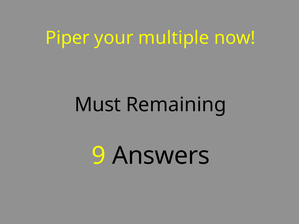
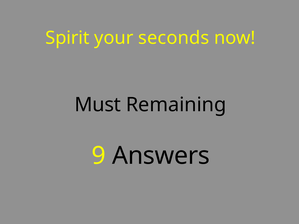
Piper: Piper -> Spirit
multiple: multiple -> seconds
